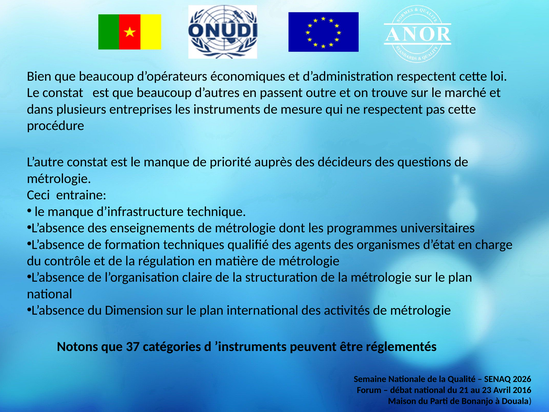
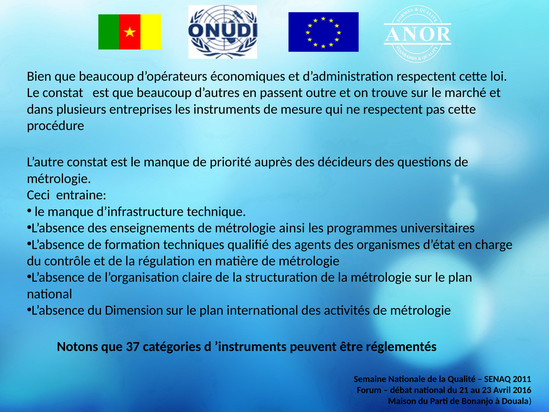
dont: dont -> ainsi
2026: 2026 -> 2011
